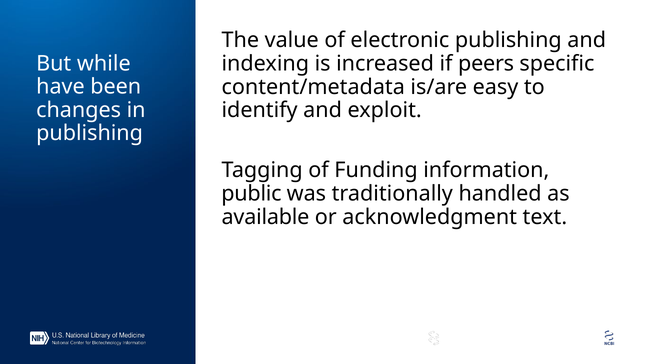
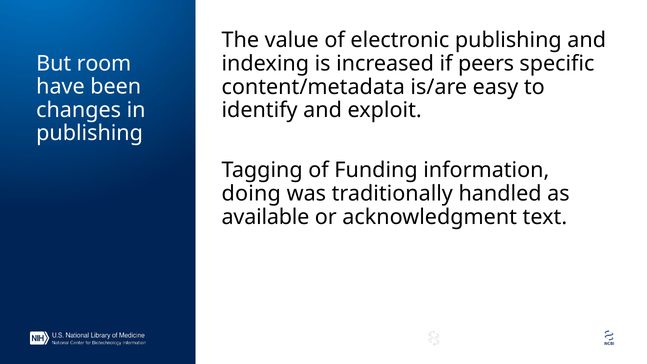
while: while -> room
public: public -> doing
